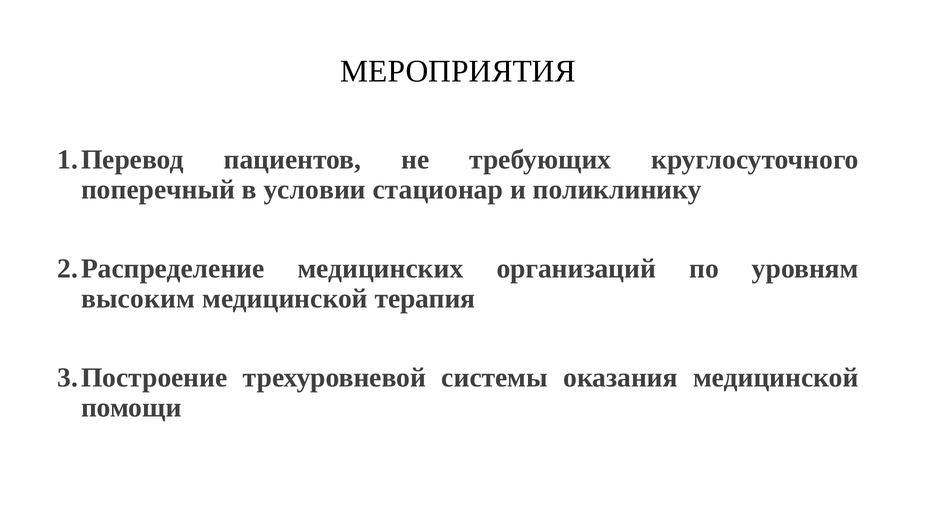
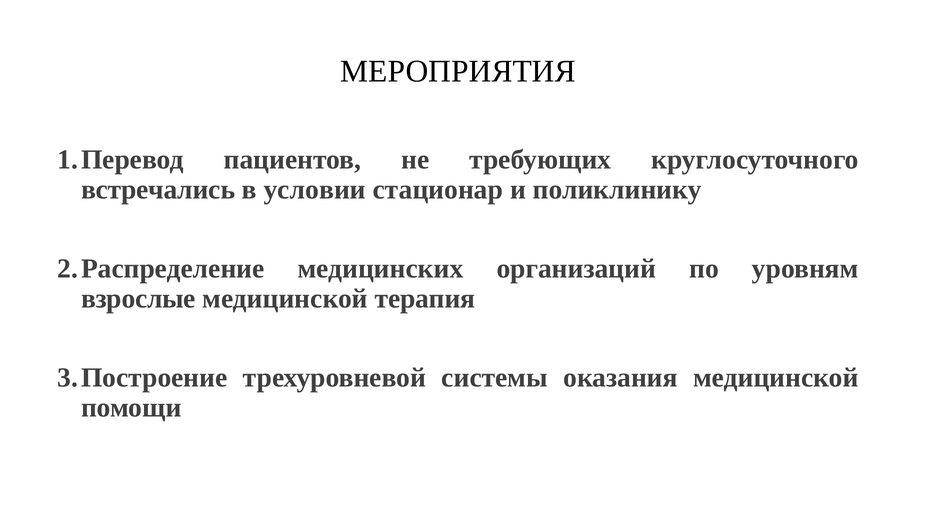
поперечный: поперечный -> встречались
высоким: высоким -> взрослые
